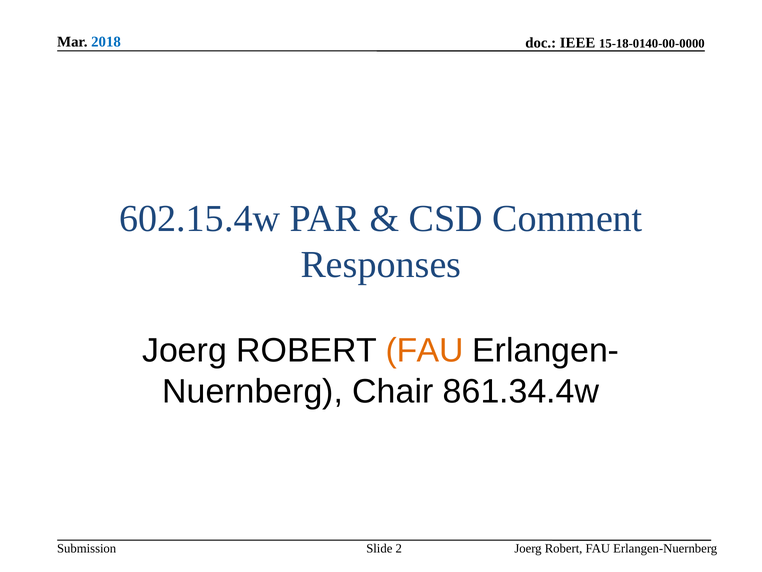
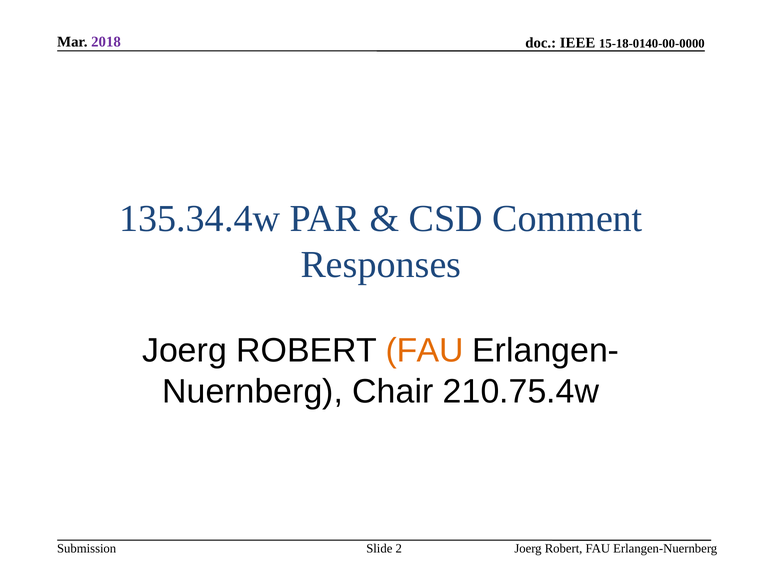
2018 colour: blue -> purple
602.15.4w: 602.15.4w -> 135.34.4w
861.34.4w: 861.34.4w -> 210.75.4w
